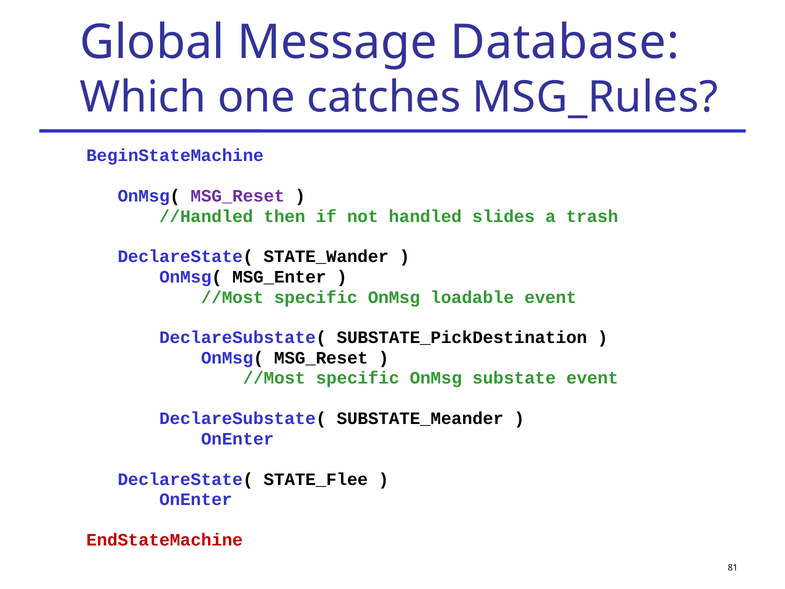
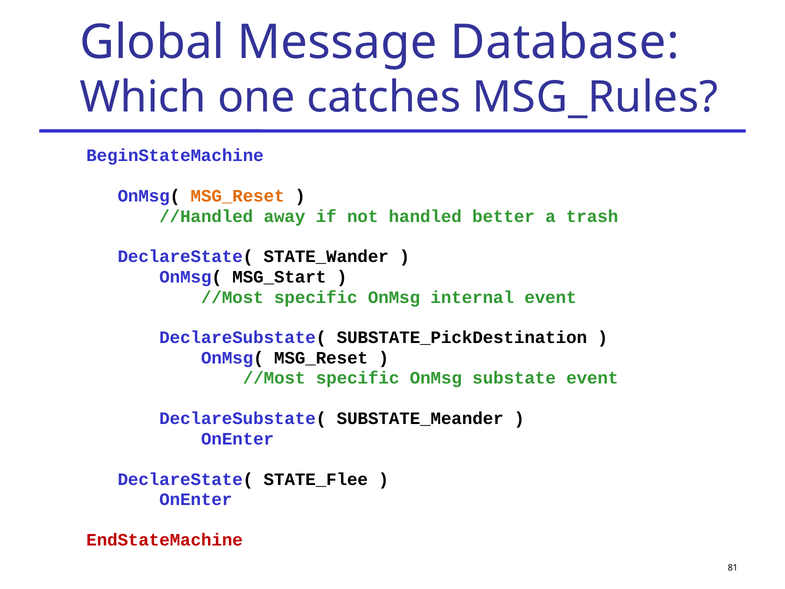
MSG_Reset at (238, 196) colour: purple -> orange
then: then -> away
slides: slides -> better
MSG_Enter: MSG_Enter -> MSG_Start
loadable: loadable -> internal
